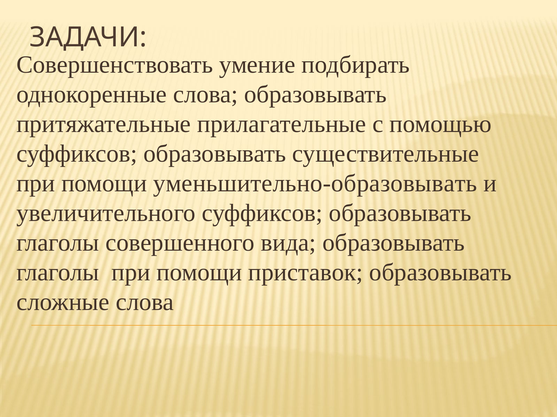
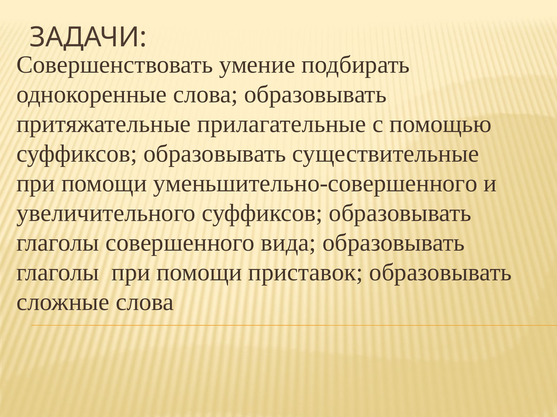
уменьшительно-образовывать: уменьшительно-образовывать -> уменьшительно-совершенного
